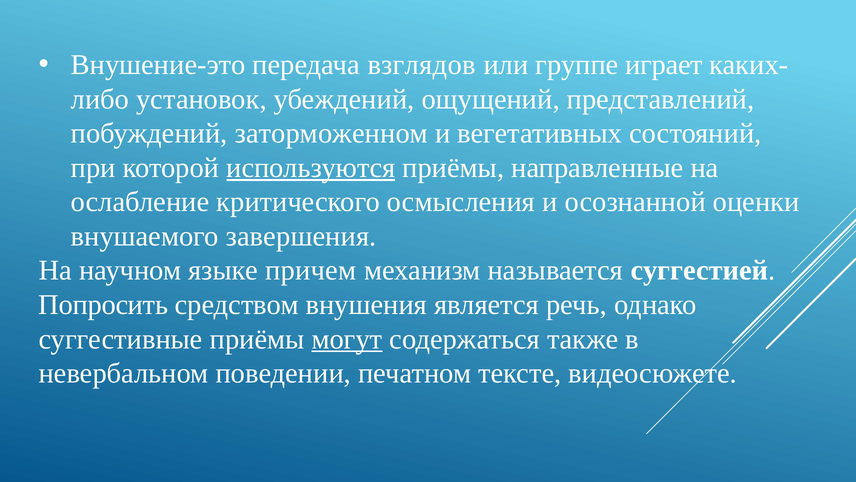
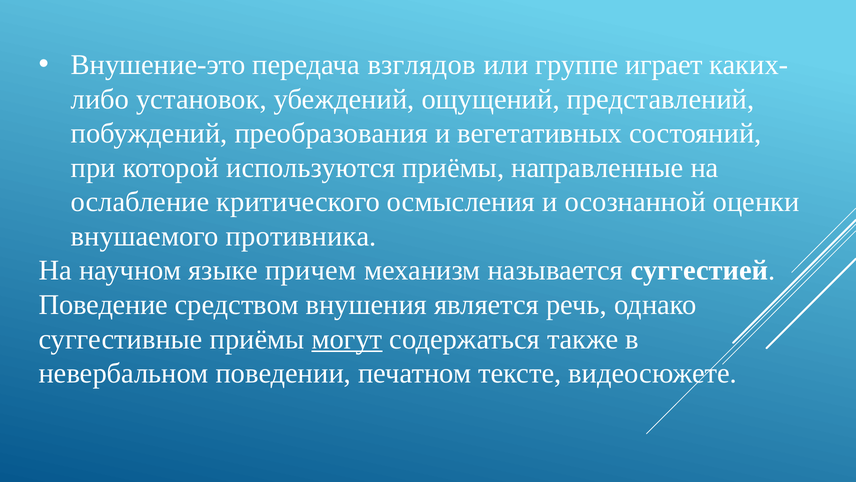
заторможенном: заторможенном -> преобразования
используются underline: present -> none
завершения: завершения -> противника
Попросить: Попросить -> Поведение
